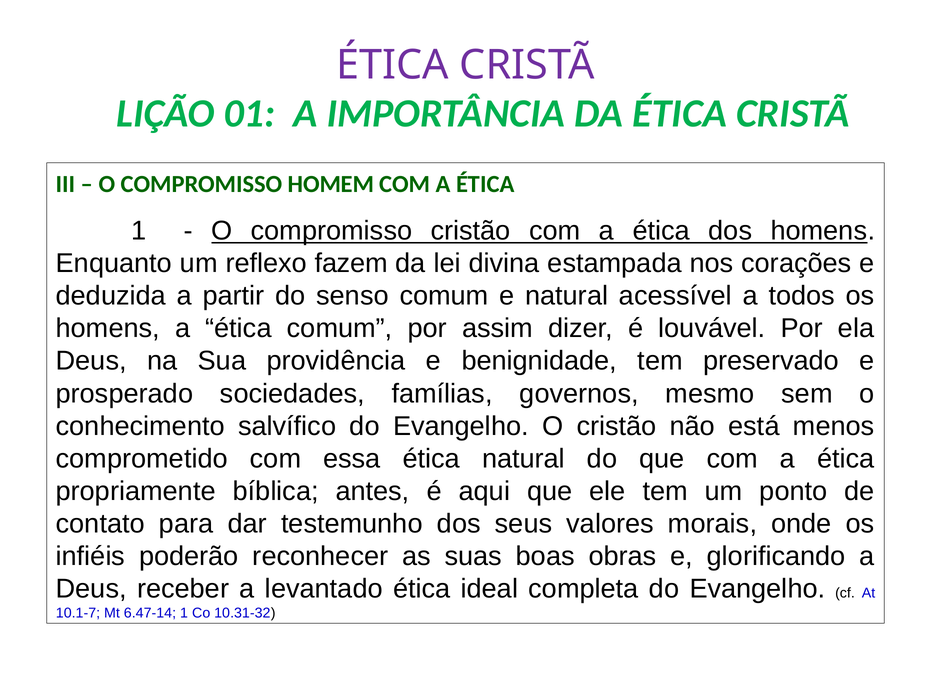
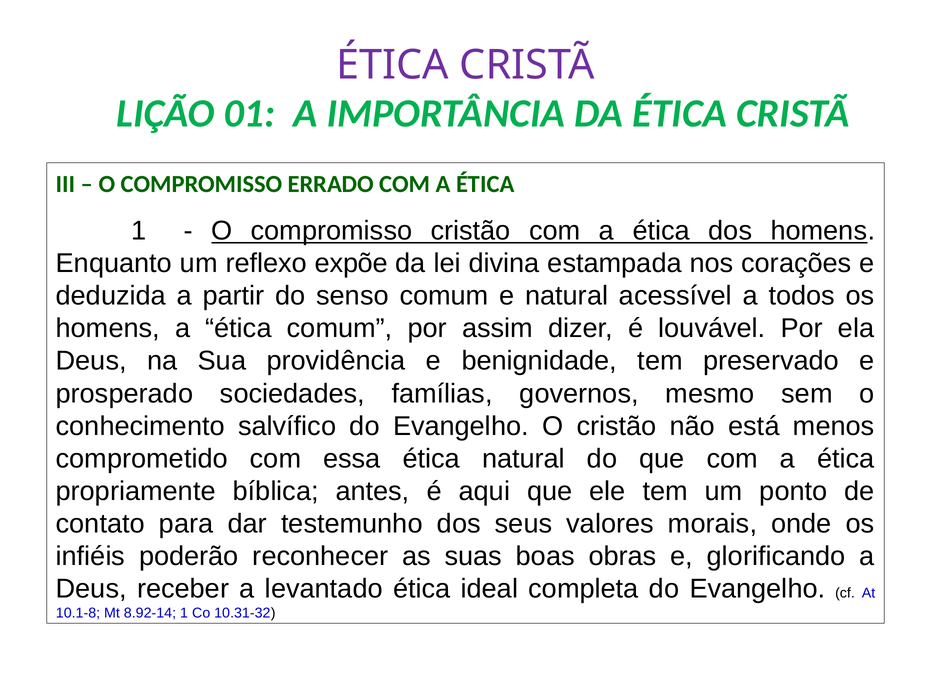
HOMEM: HOMEM -> ERRADO
fazem: fazem -> expõe
10.1-7: 10.1-7 -> 10.1-8
6.47-14: 6.47-14 -> 8.92-14
